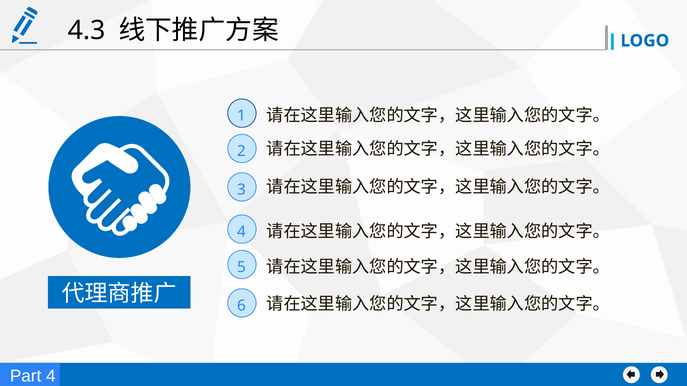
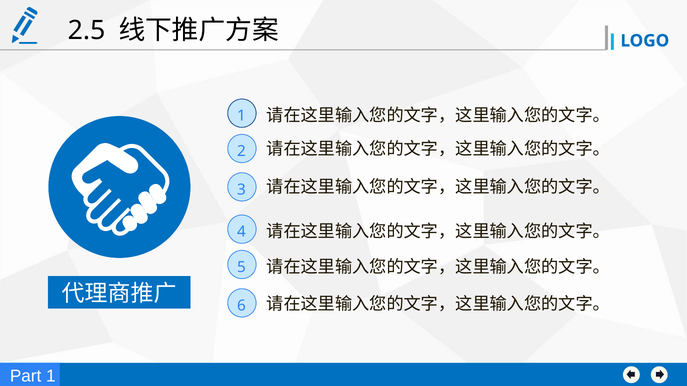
4.3: 4.3 -> 2.5
Part 4: 4 -> 1
